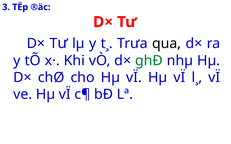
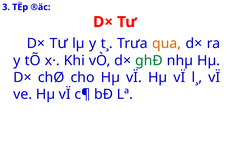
qua colour: black -> orange
